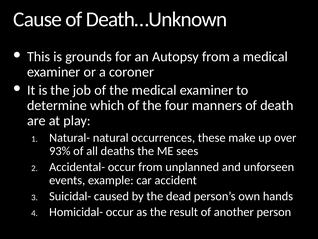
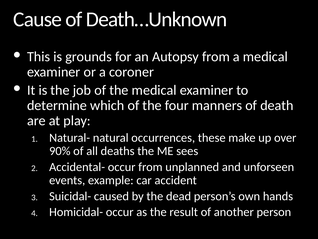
93%: 93% -> 90%
